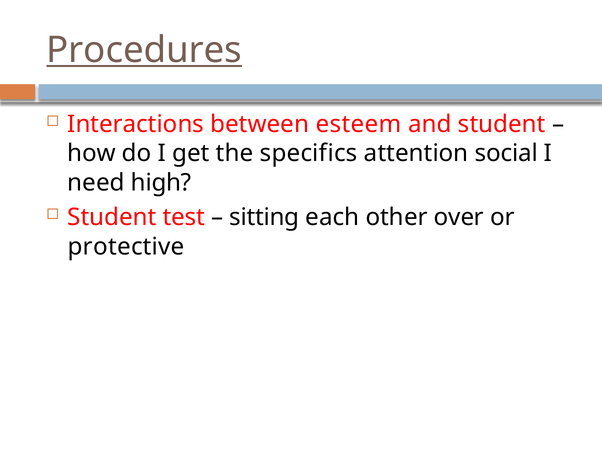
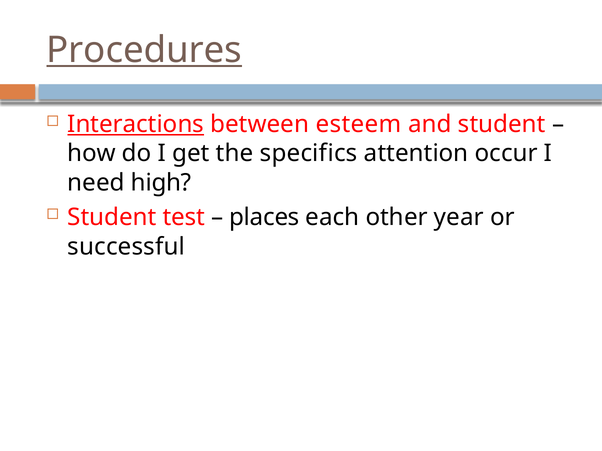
Interactions underline: none -> present
social: social -> occur
sitting: sitting -> places
over: over -> year
protective: protective -> successful
